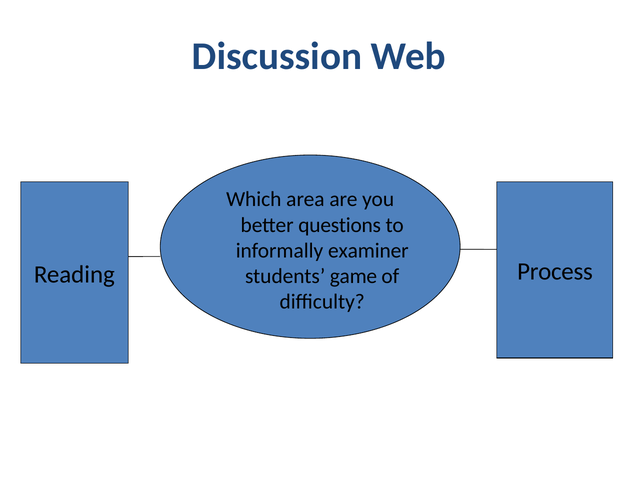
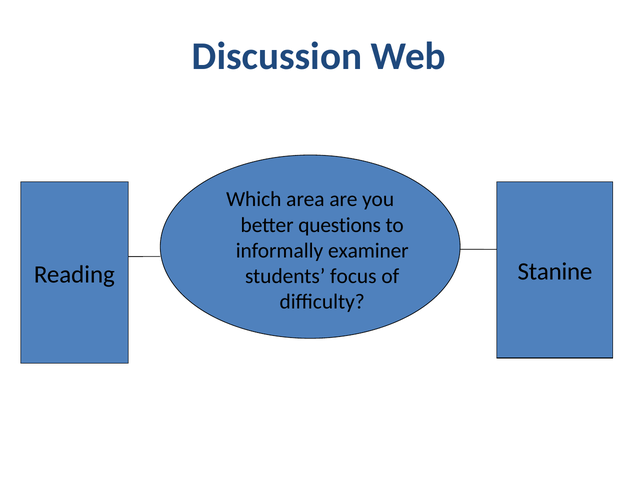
Process: Process -> Stanine
game: game -> focus
